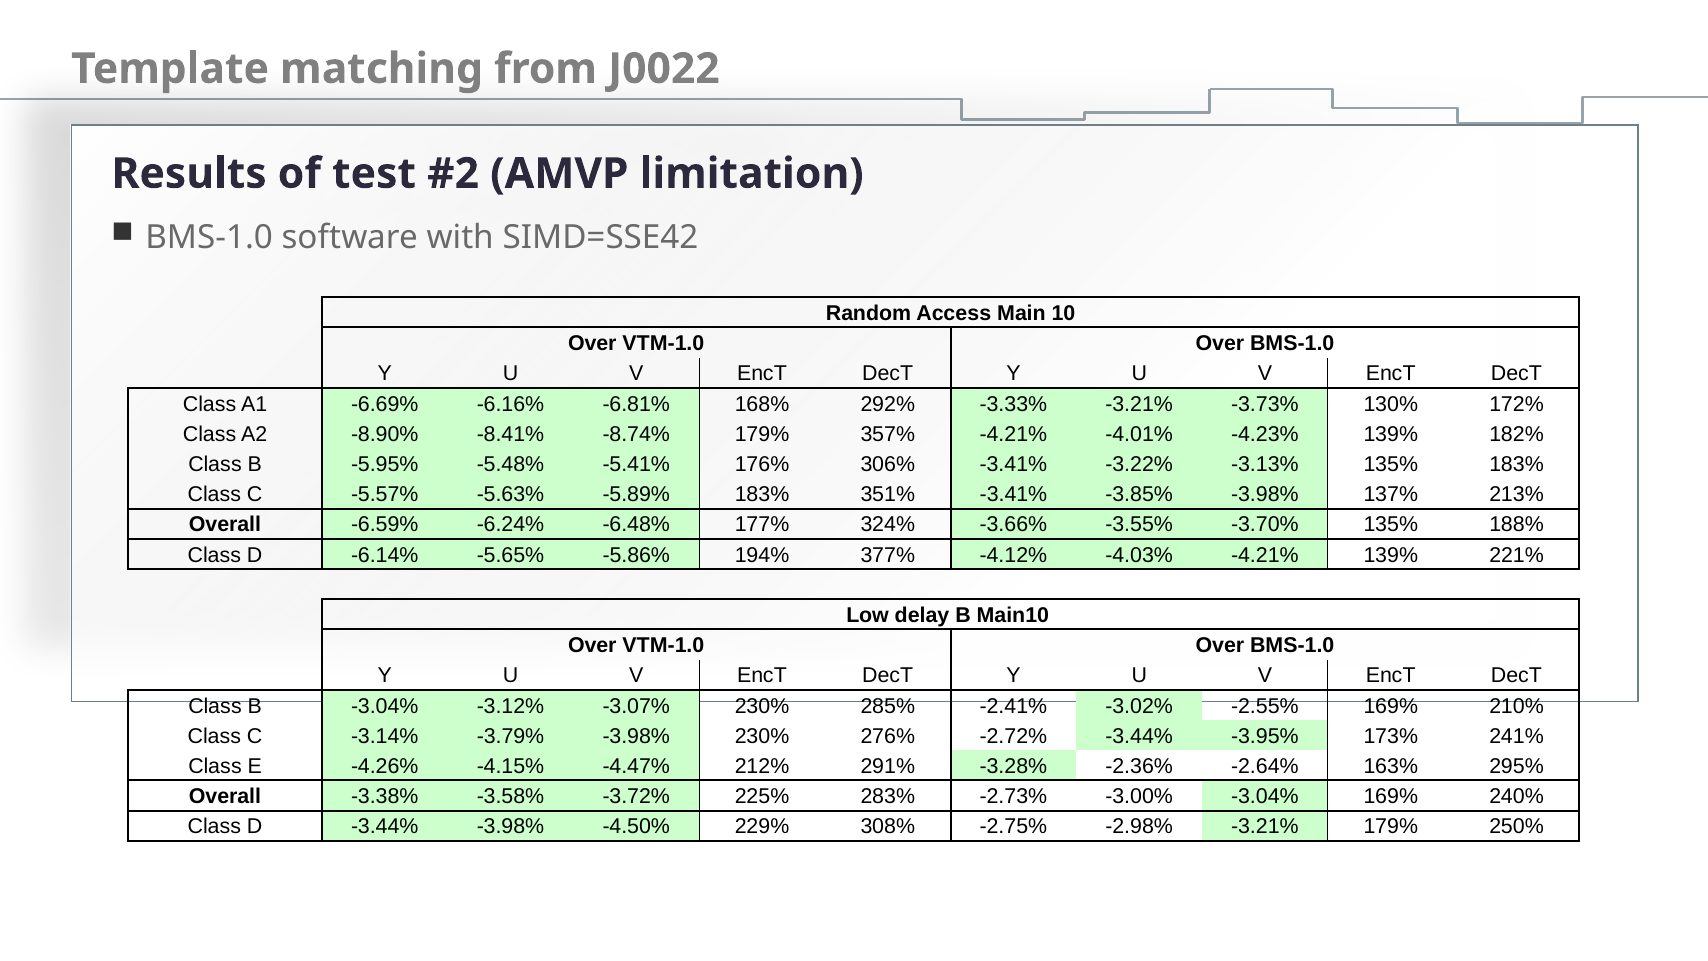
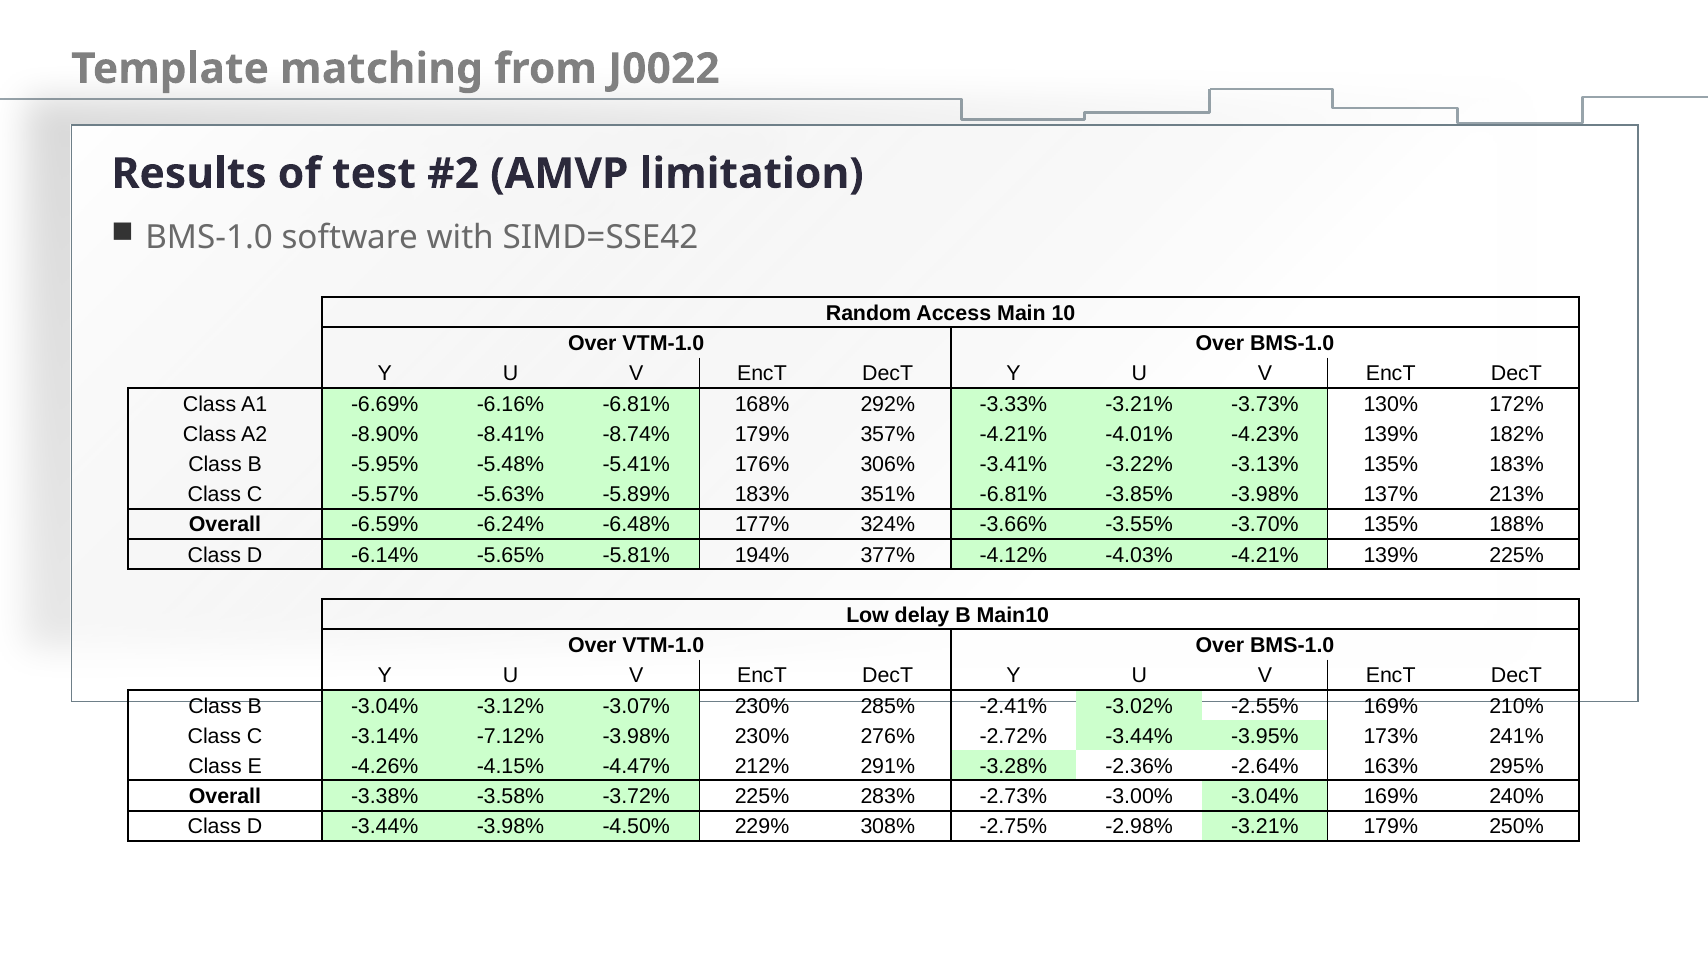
351% -3.41%: -3.41% -> -6.81%
-5.86%: -5.86% -> -5.81%
139% 221%: 221% -> 225%
-3.79%: -3.79% -> -7.12%
